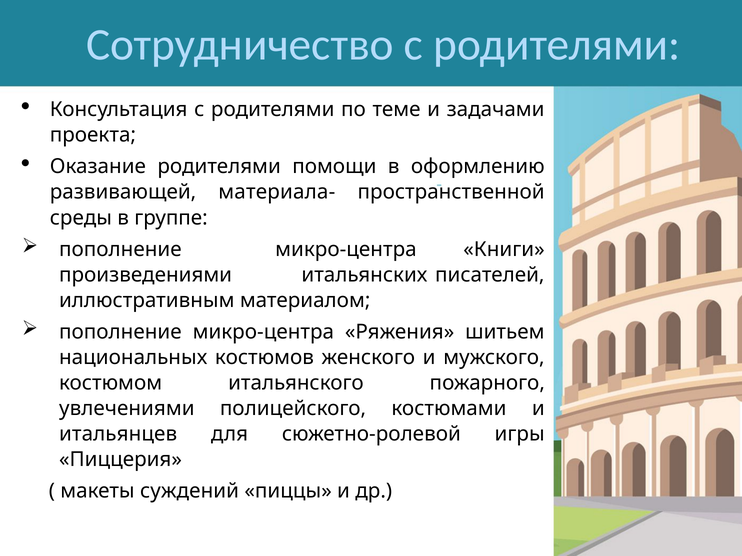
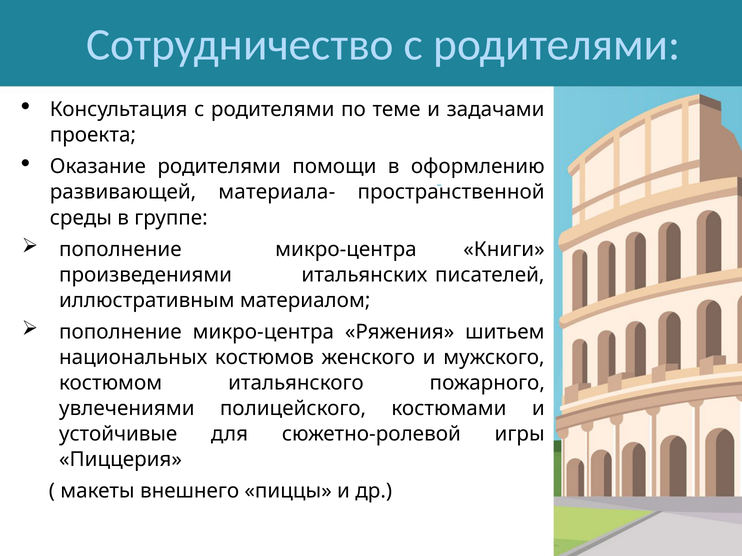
итальянцев: итальянцев -> устойчивые
суждений: суждений -> внешнего
